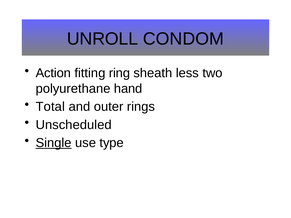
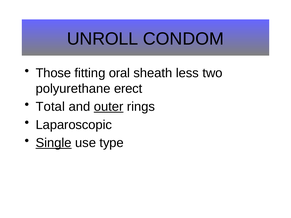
Action: Action -> Those
ring: ring -> oral
hand: hand -> erect
outer underline: none -> present
Unscheduled: Unscheduled -> Laparoscopic
